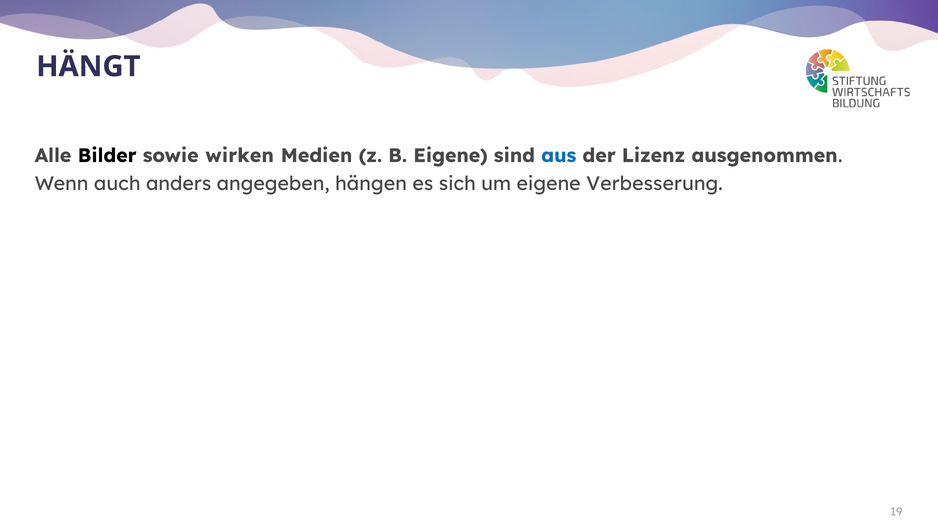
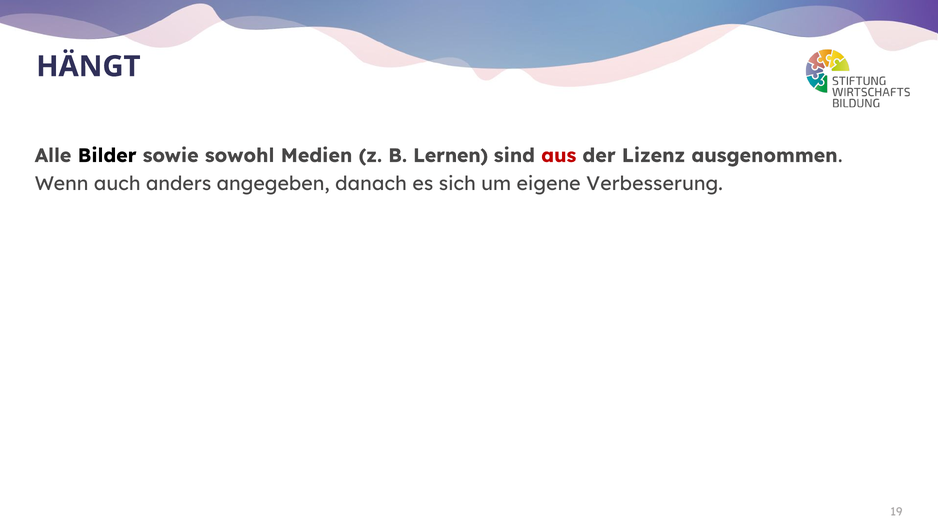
wirken: wirken -> sowohl
B Eigene: Eigene -> Lernen
aus colour: blue -> red
hängen: hängen -> danach
